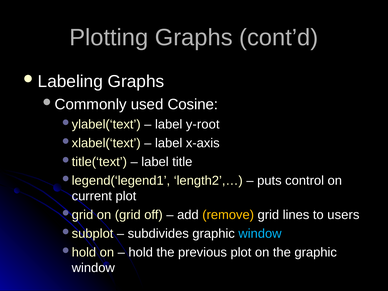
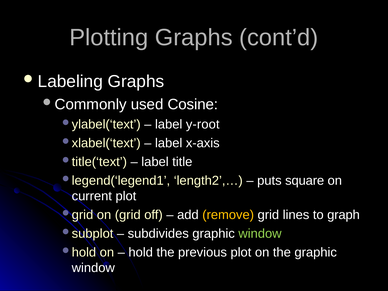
control: control -> square
users: users -> graph
window at (260, 234) colour: light blue -> light green
